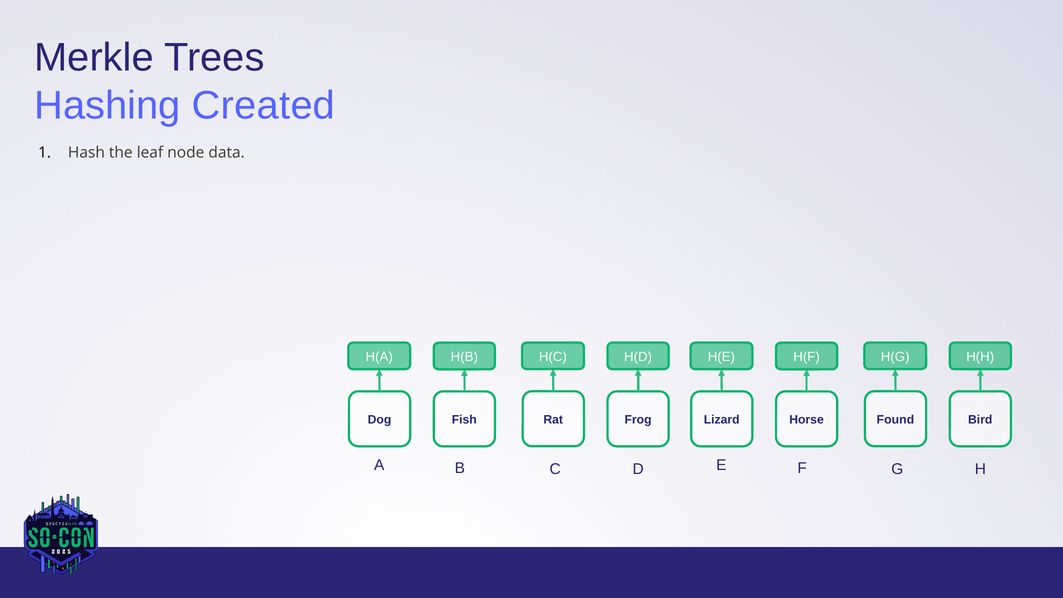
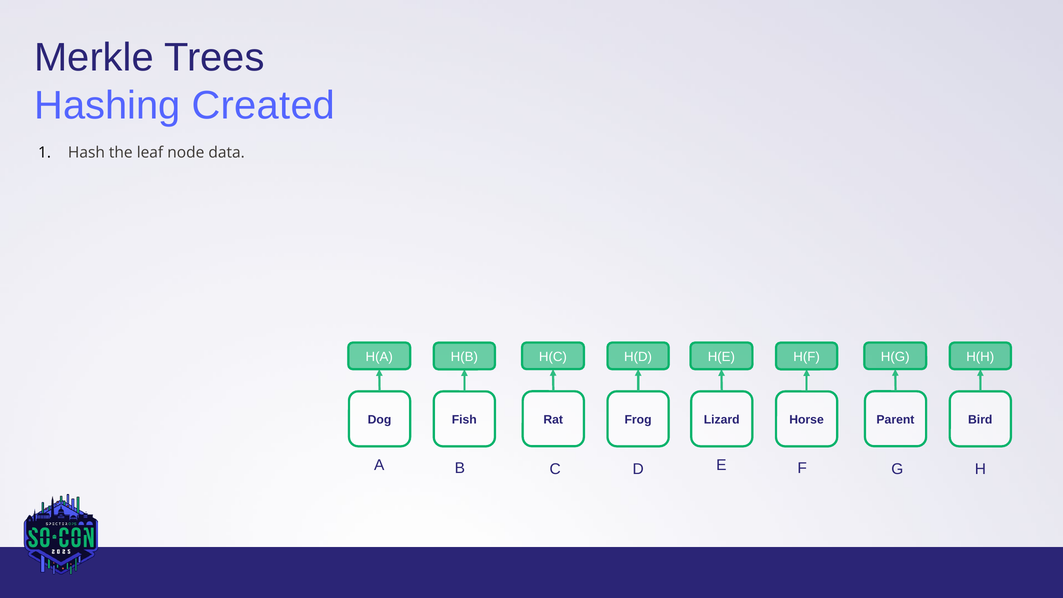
Found: Found -> Parent
